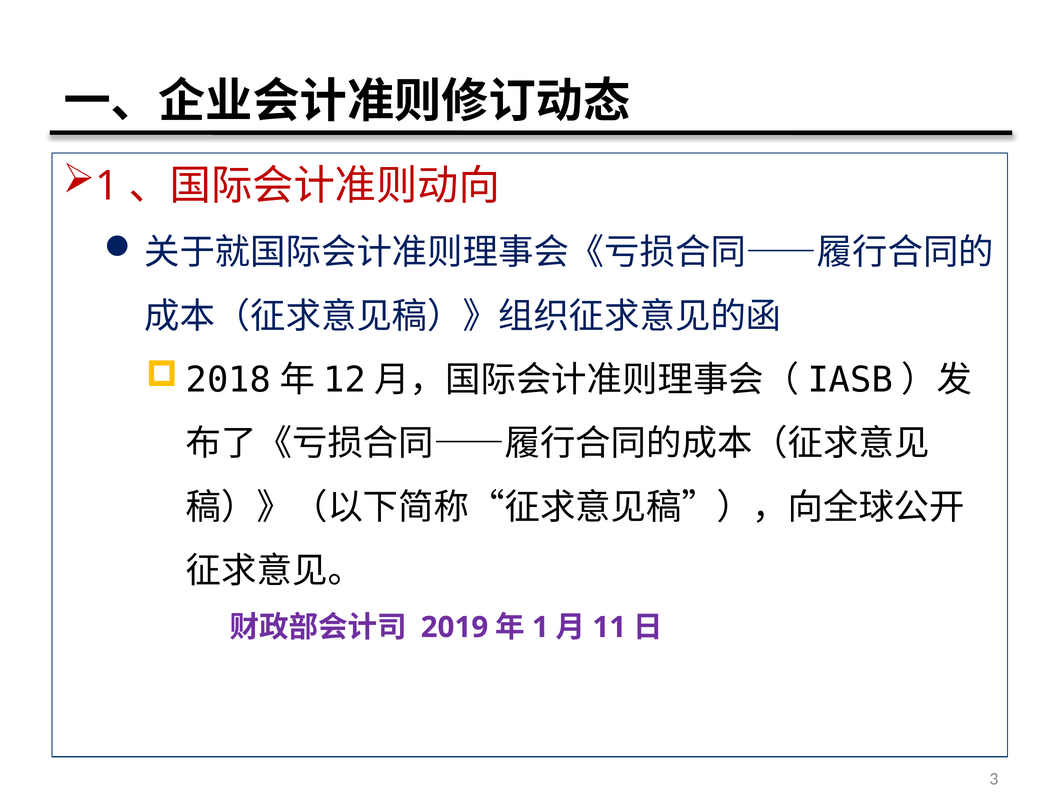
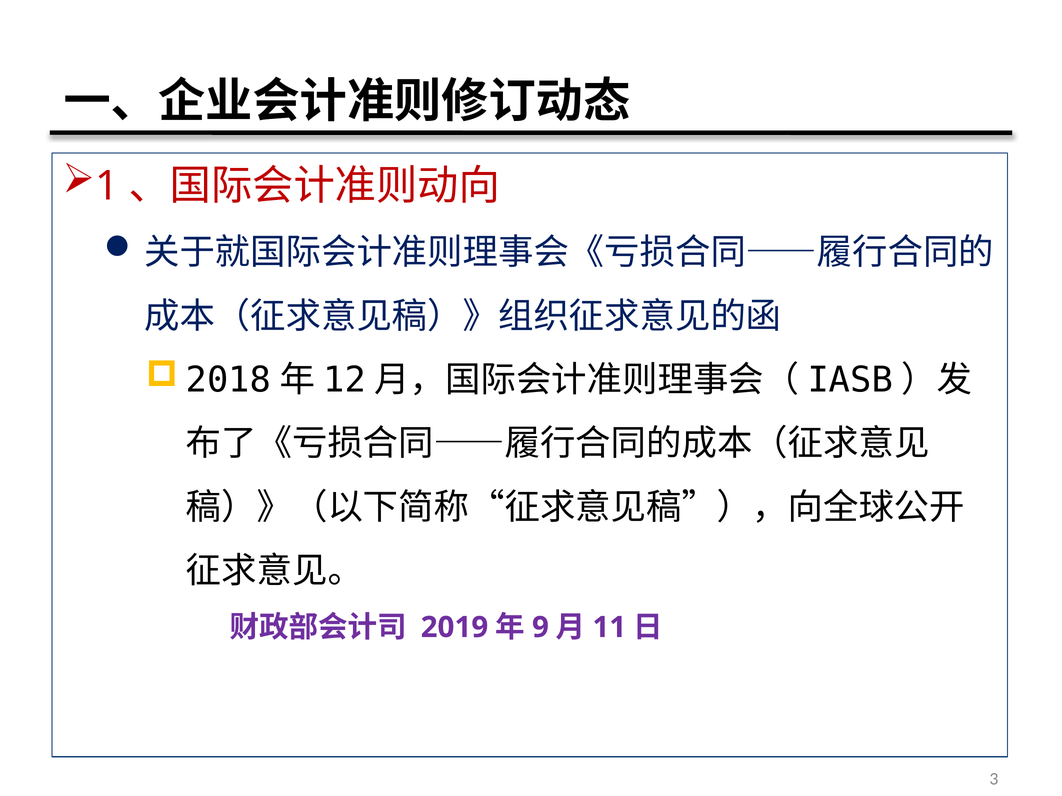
1 at (540, 628): 1 -> 9
